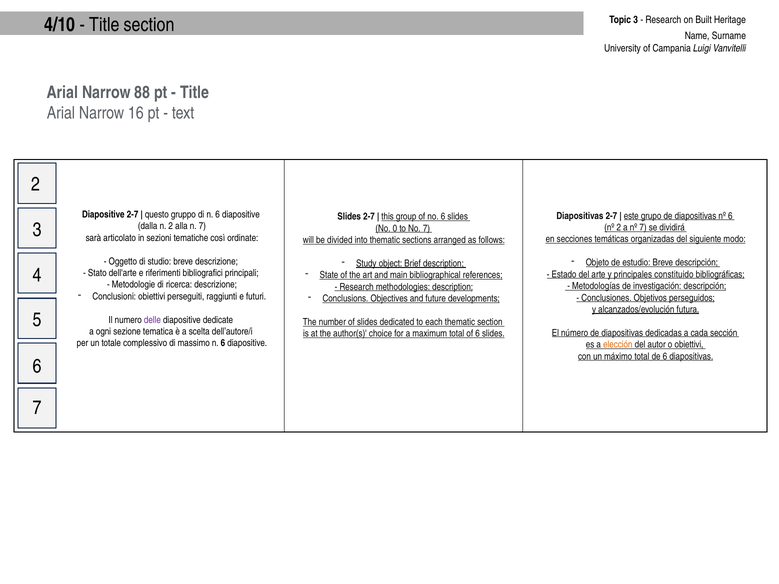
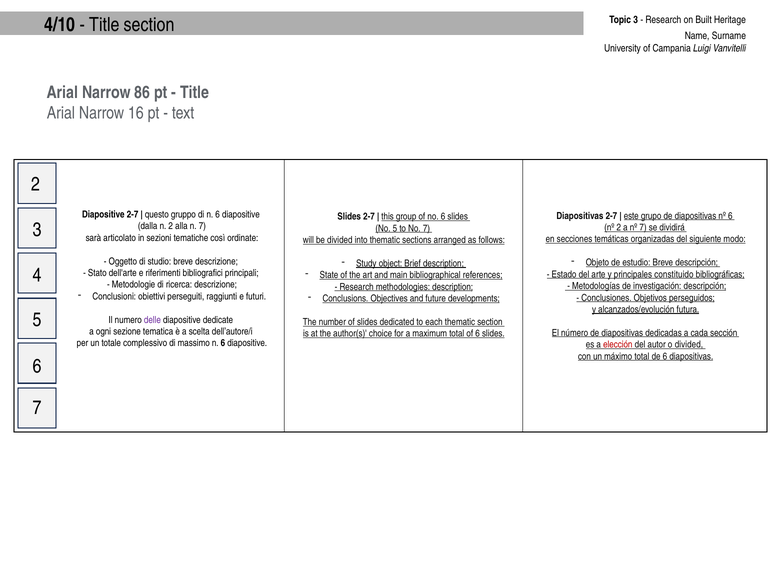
88: 88 -> 86
No 0: 0 -> 5
elección colour: orange -> red
o obiettivi: obiettivi -> divided
